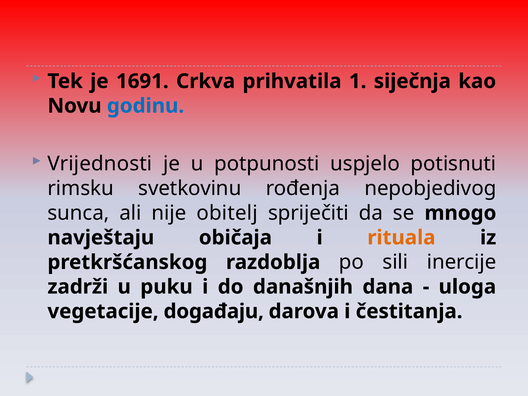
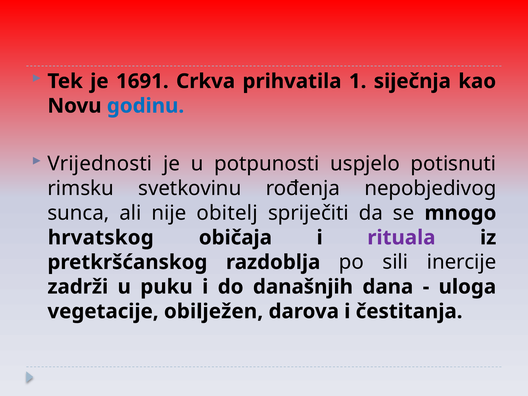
navještaju: navještaju -> hrvatskog
rituala colour: orange -> purple
događaju: događaju -> obilježen
